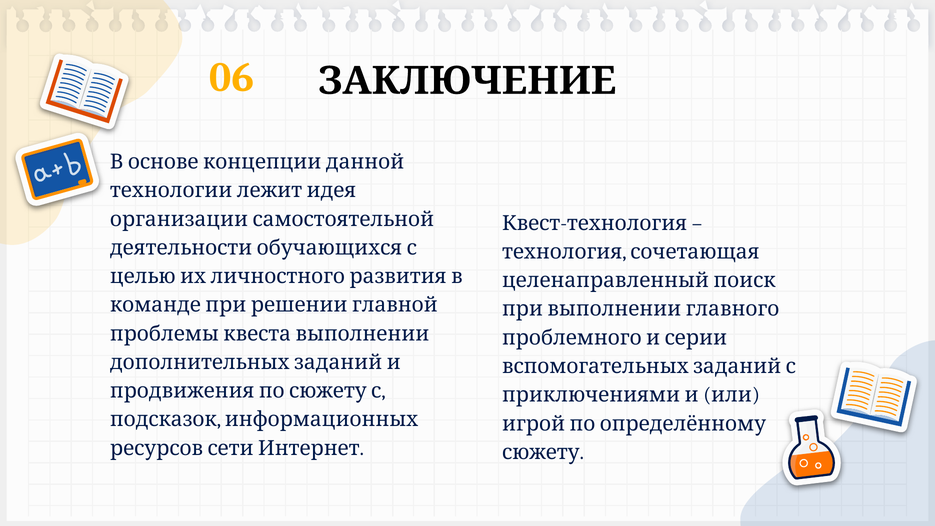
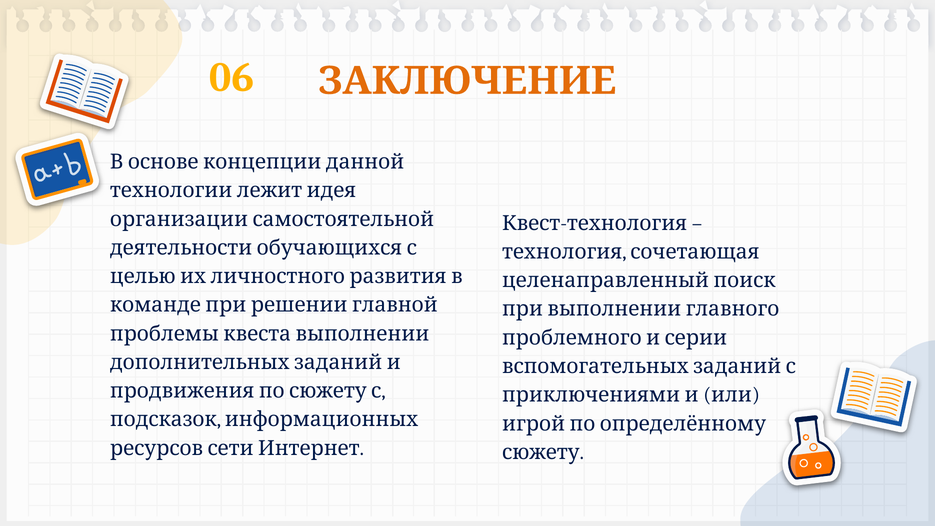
ЗАКЛЮЧЕНИЕ colour: black -> orange
